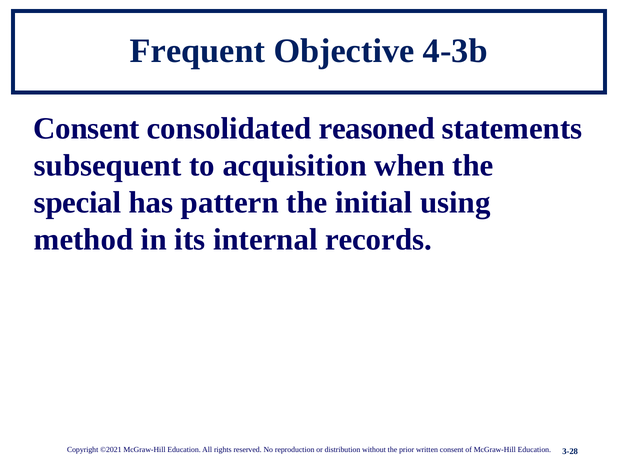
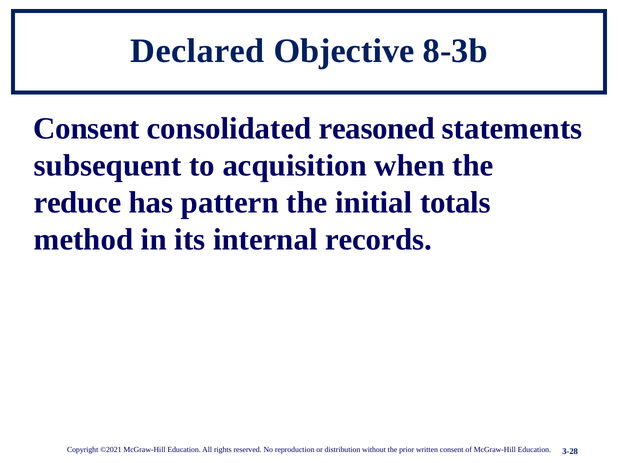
Frequent: Frequent -> Declared
4-3b: 4-3b -> 8-3b
special: special -> reduce
using: using -> totals
